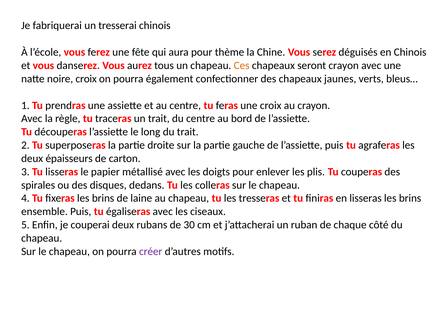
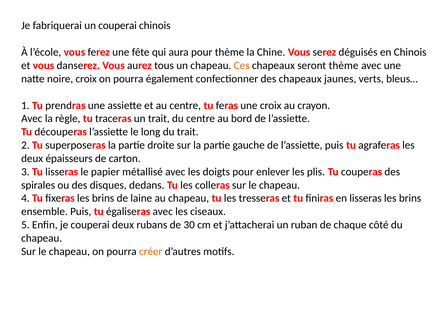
un tresserai: tresserai -> couperai
seront crayon: crayon -> thème
créer colour: purple -> orange
